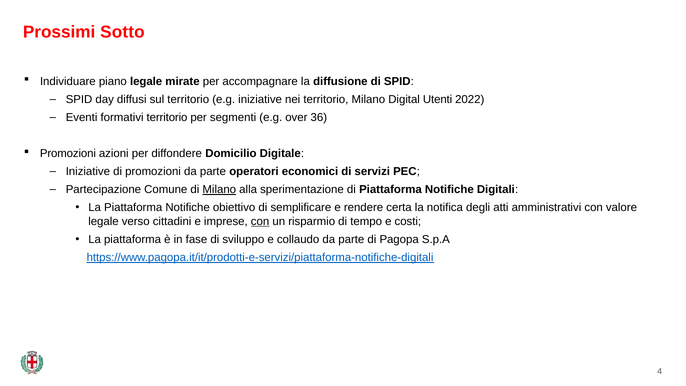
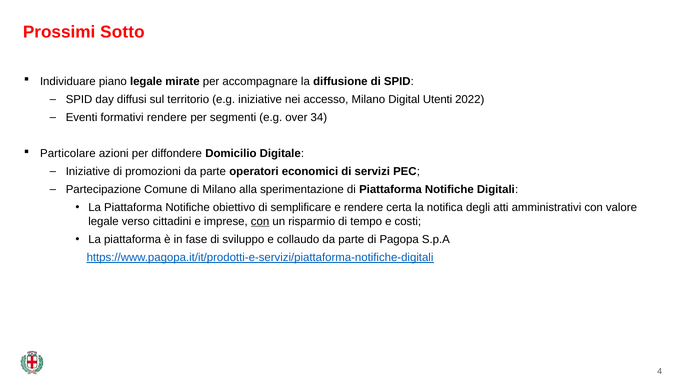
nei territorio: territorio -> accesso
formativi territorio: territorio -> rendere
36: 36 -> 34
Promozioni at (68, 154): Promozioni -> Particolare
Milano at (219, 190) underline: present -> none
